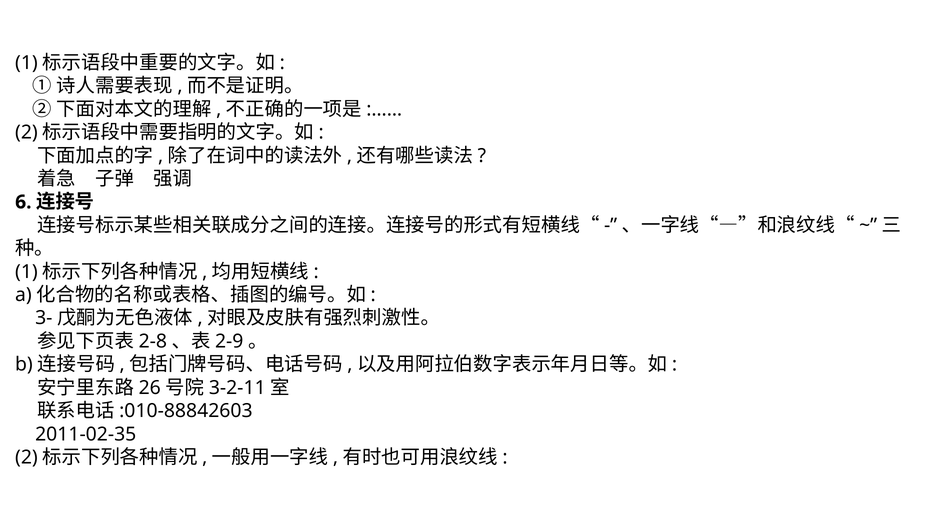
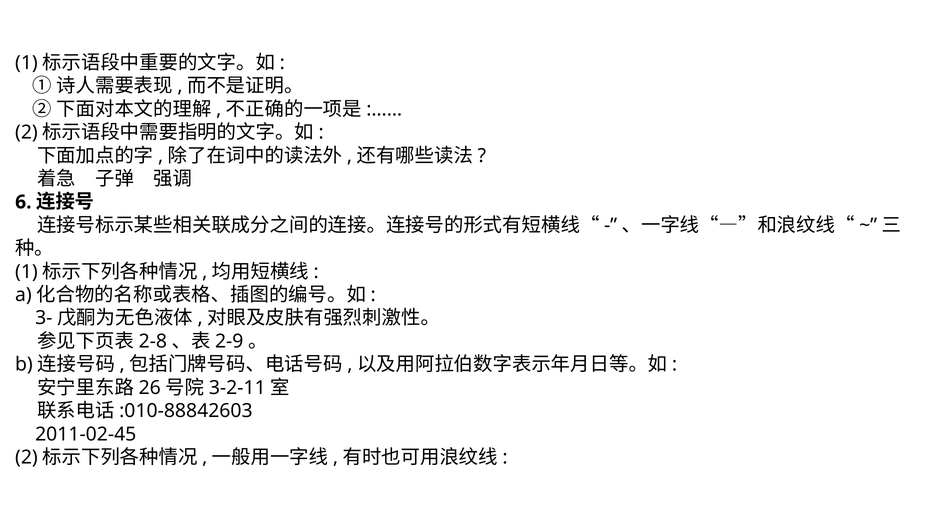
2011-02-35: 2011-02-35 -> 2011-02-45
